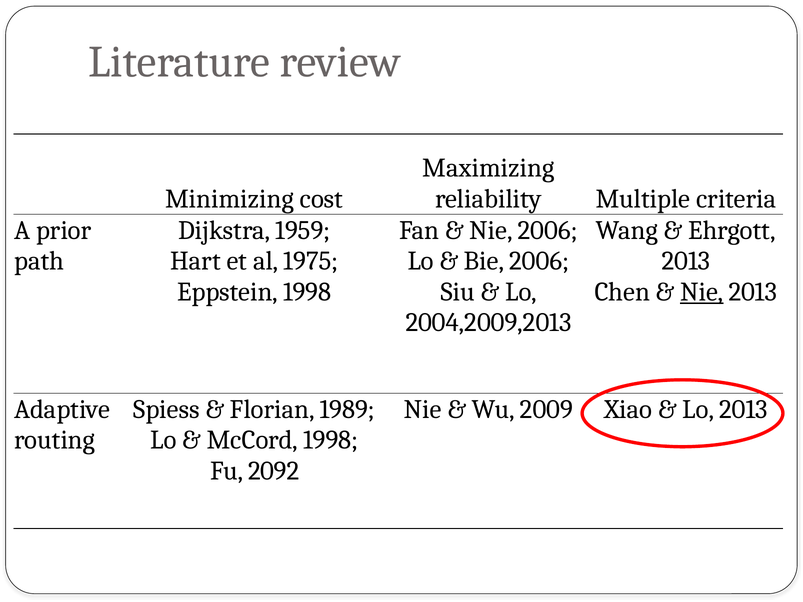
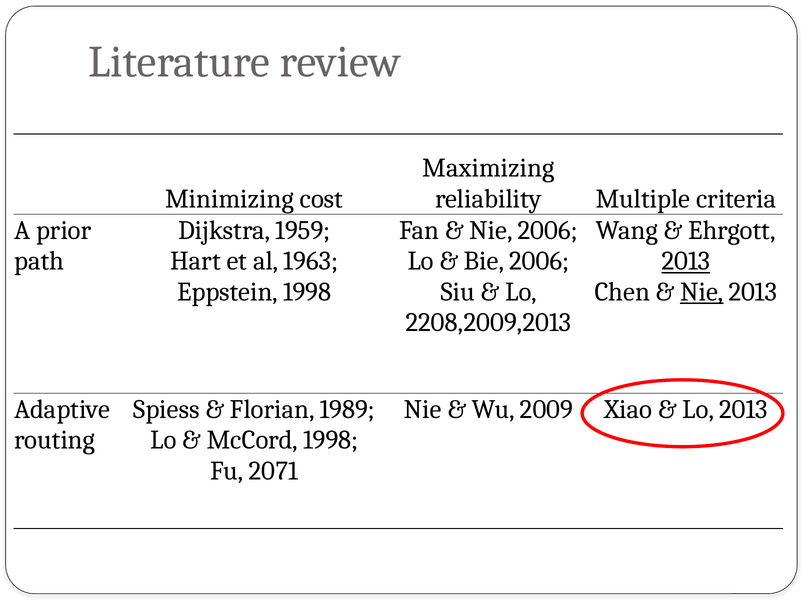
1975: 1975 -> 1963
2013 at (686, 261) underline: none -> present
2004,2009,2013: 2004,2009,2013 -> 2208,2009,2013
2092: 2092 -> 2071
